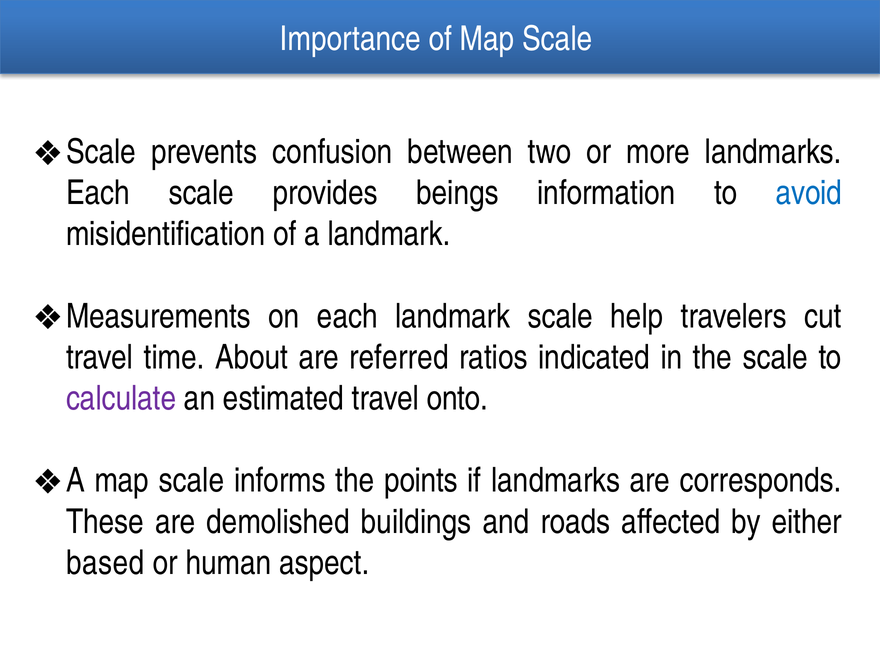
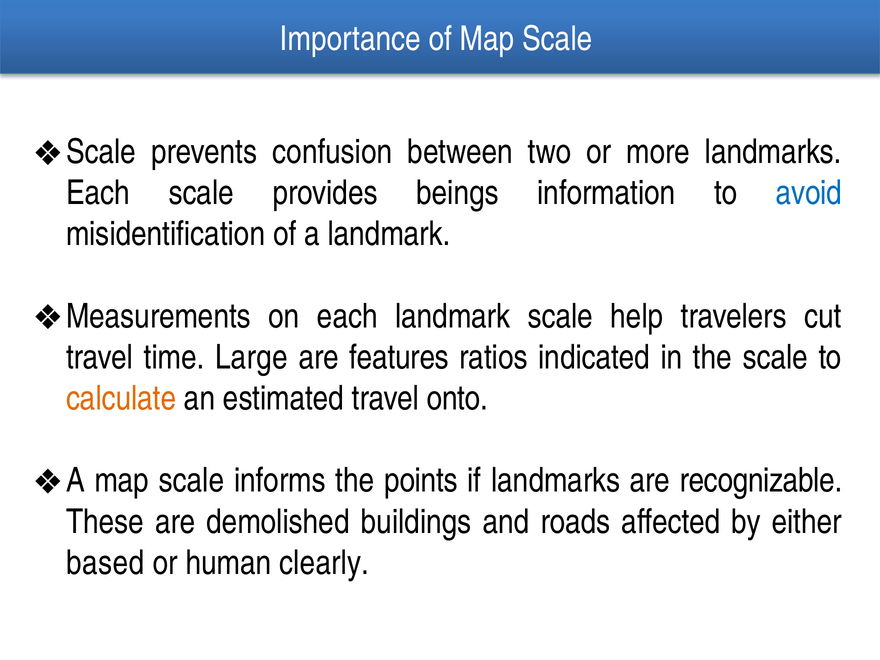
About: About -> Large
referred: referred -> features
calculate colour: purple -> orange
corresponds: corresponds -> recognizable
aspect: aspect -> clearly
